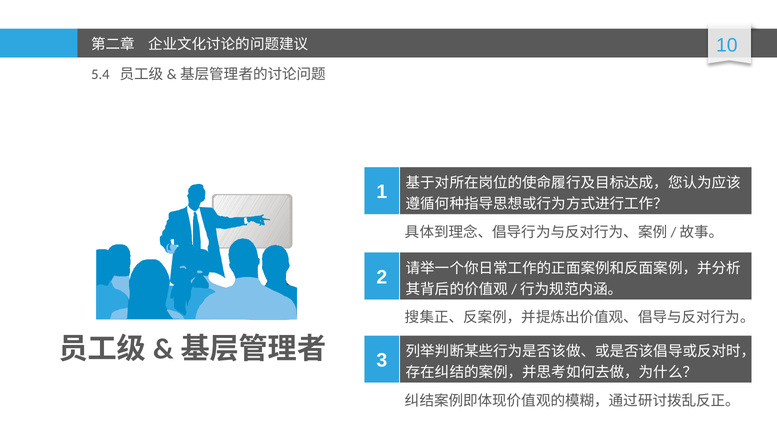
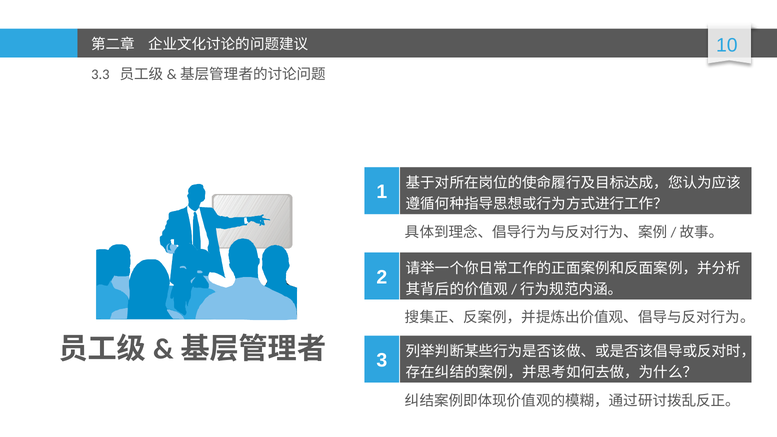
5.4: 5.4 -> 3.3
